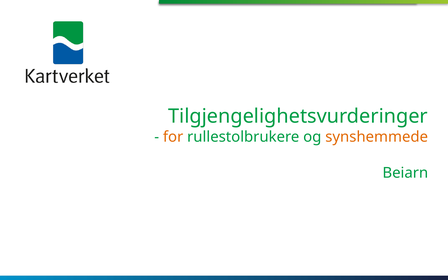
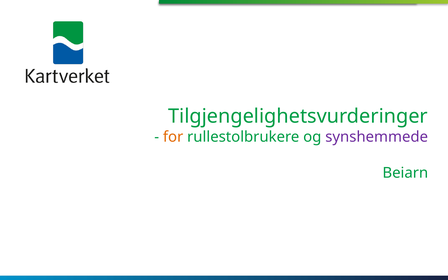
synshemmede colour: orange -> purple
